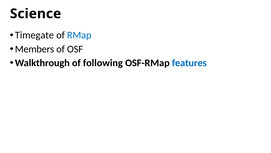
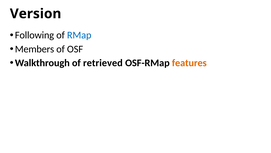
Science: Science -> Version
Timegate: Timegate -> Following
following: following -> retrieved
features colour: blue -> orange
